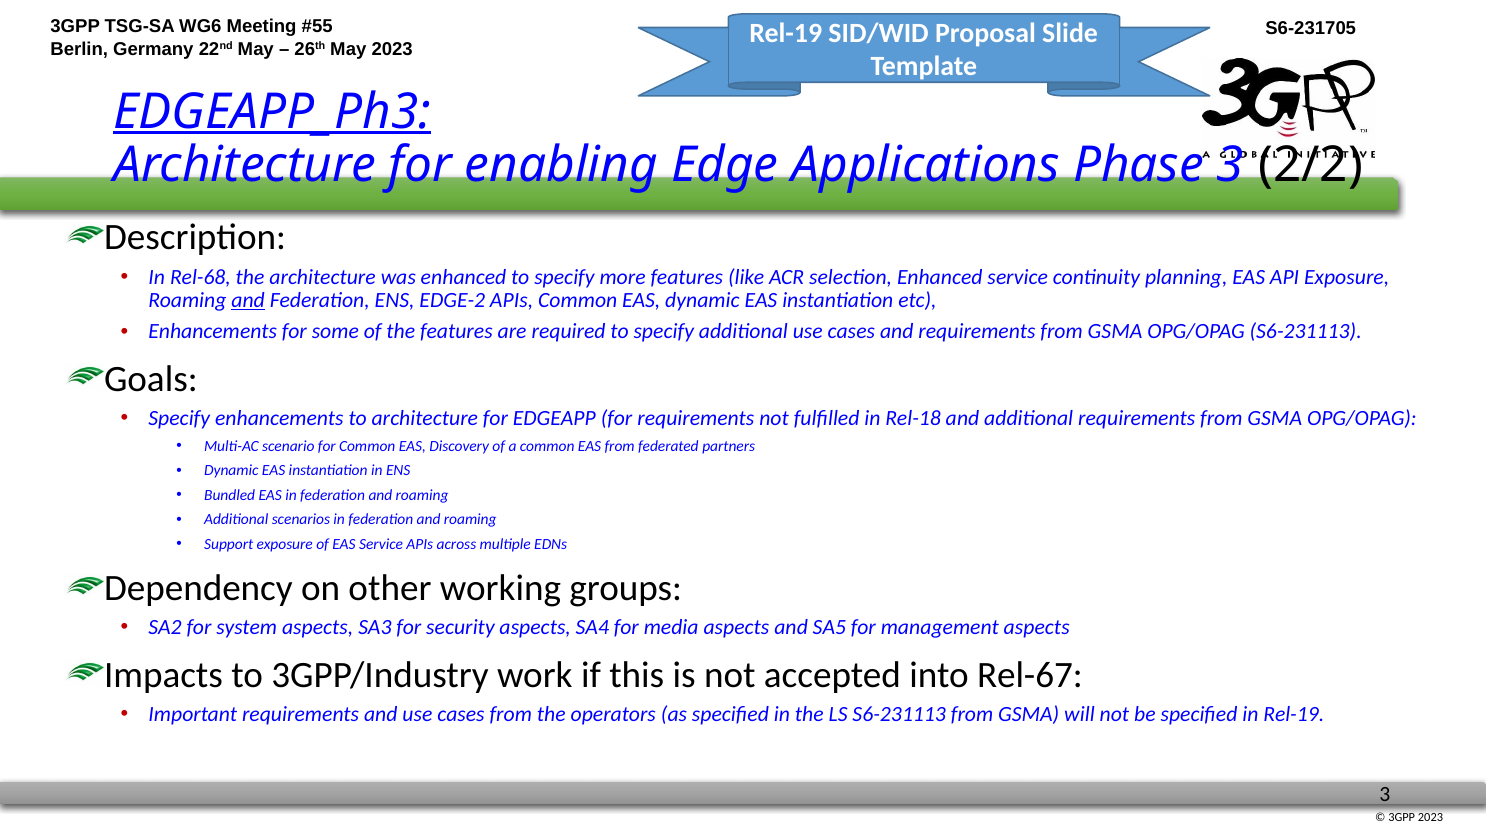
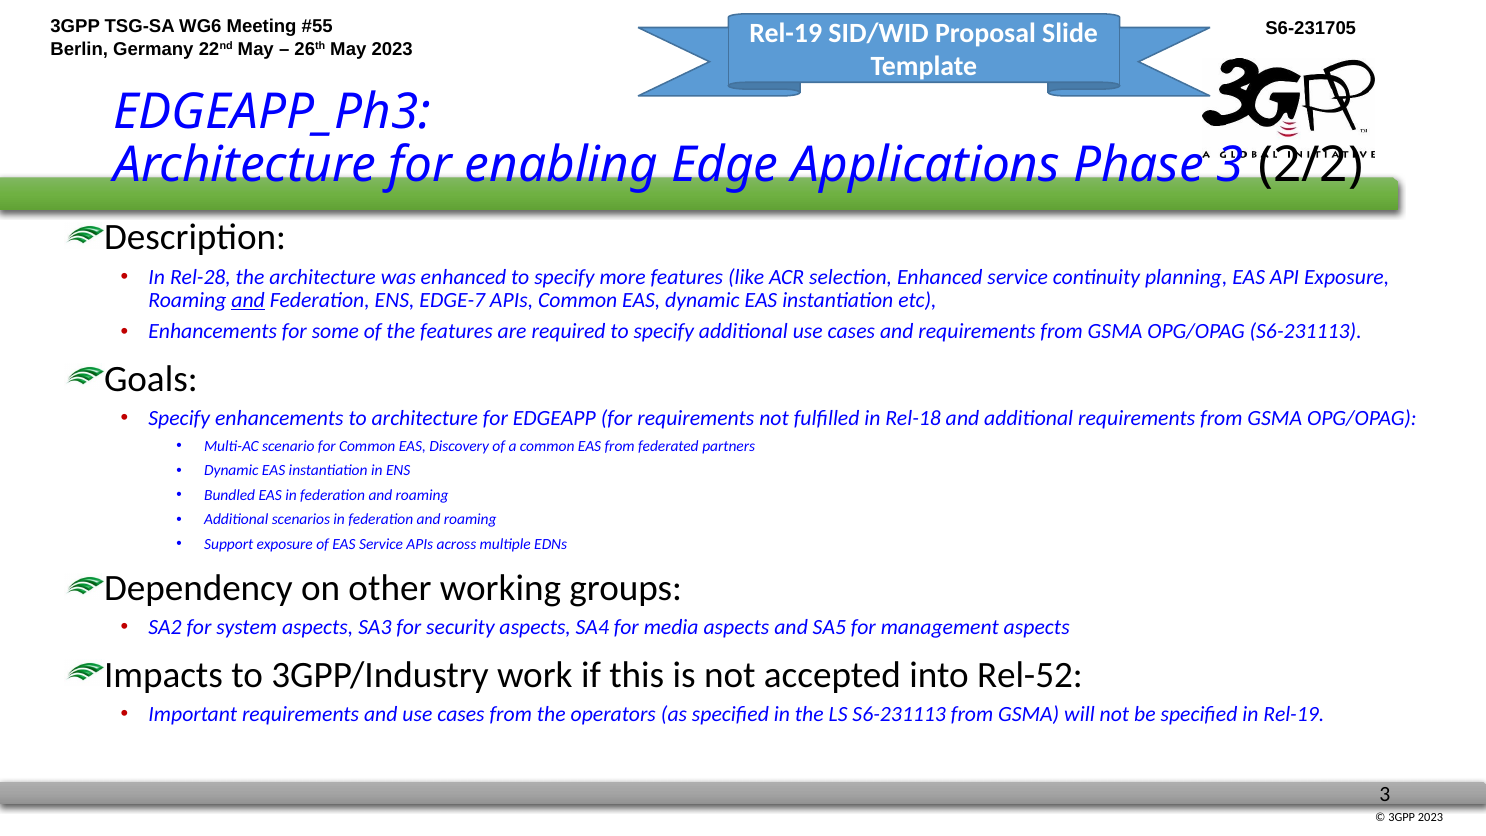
EDGEAPP_Ph3 underline: present -> none
Rel-68: Rel-68 -> Rel-28
EDGE-2: EDGE-2 -> EDGE-7
Rel-67: Rel-67 -> Rel-52
